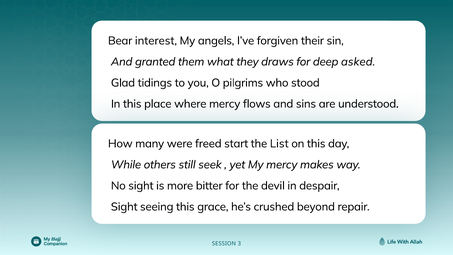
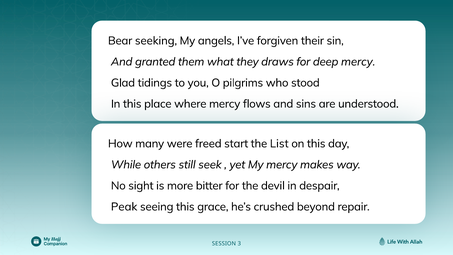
interest: interest -> seeking
deep asked: asked -> mercy
Sight at (124, 207): Sight -> Peak
